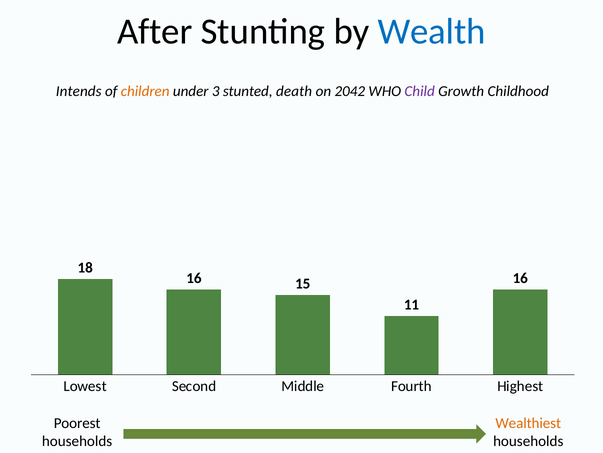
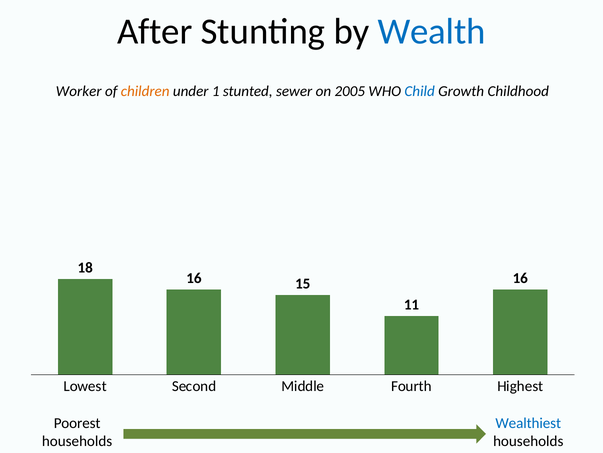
Intends: Intends -> Worker
3: 3 -> 1
death: death -> sewer
2042: 2042 -> 2005
Child colour: purple -> blue
Wealthiest colour: orange -> blue
